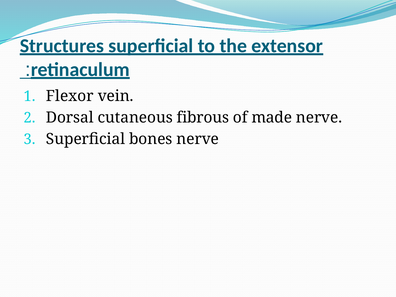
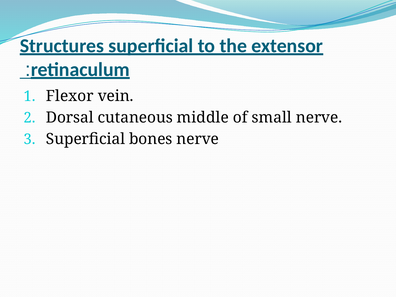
fibrous: fibrous -> middle
made: made -> small
